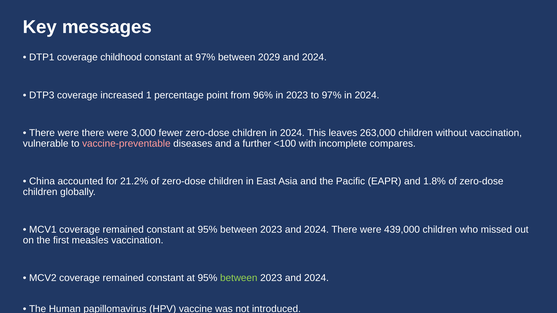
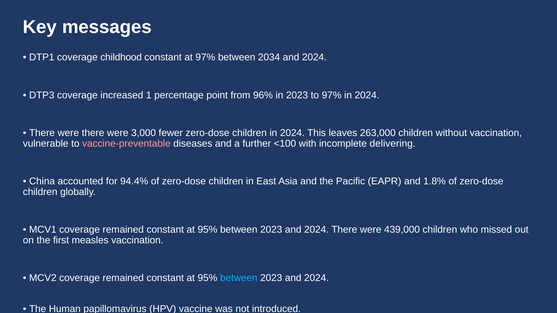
2029: 2029 -> 2034
compares: compares -> delivering
21.2%: 21.2% -> 94.4%
between at (239, 278) colour: light green -> light blue
